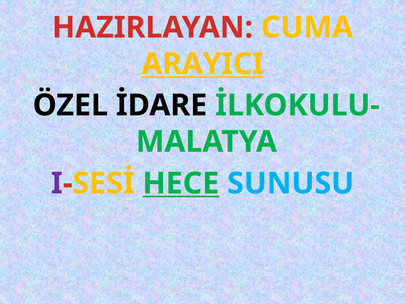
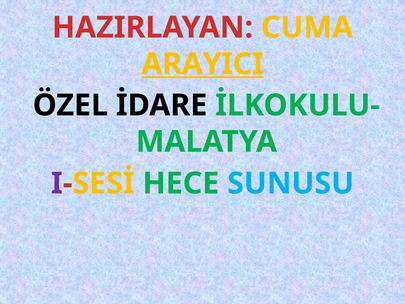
HECE underline: present -> none
